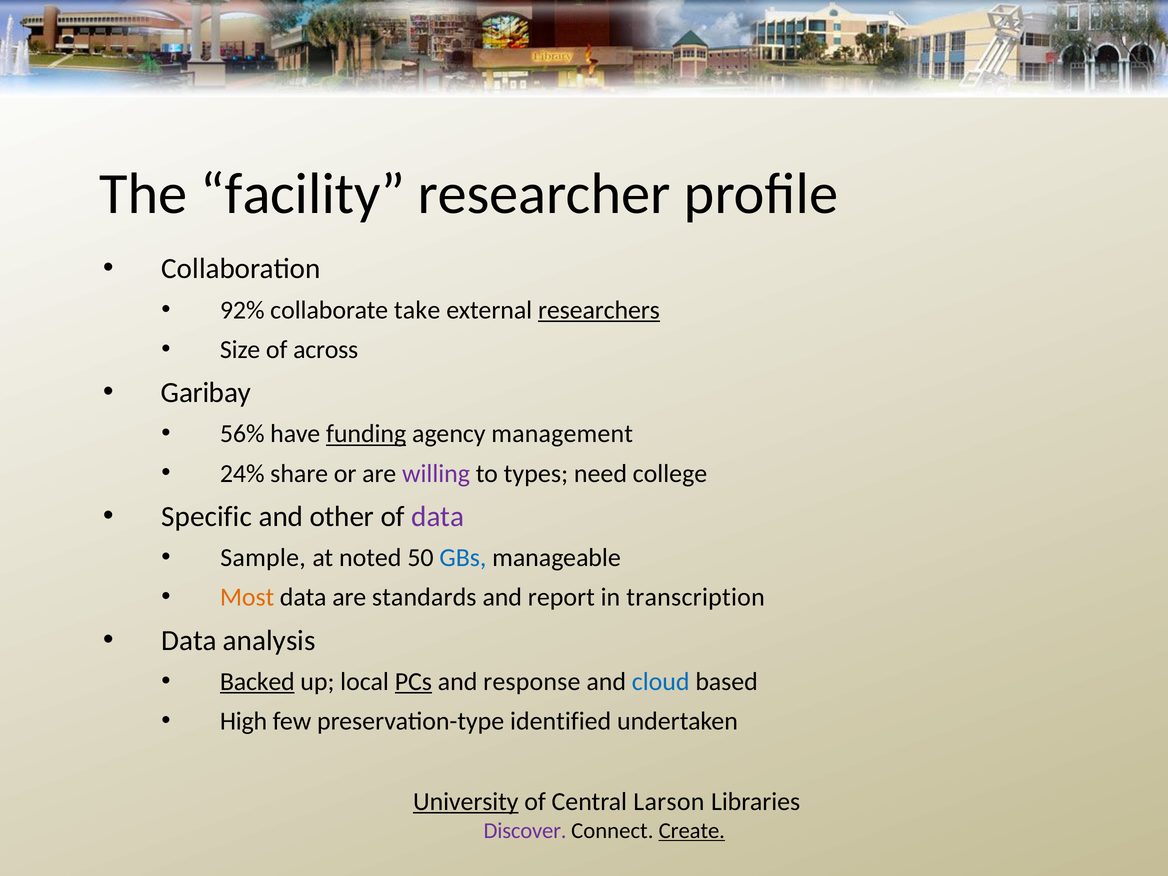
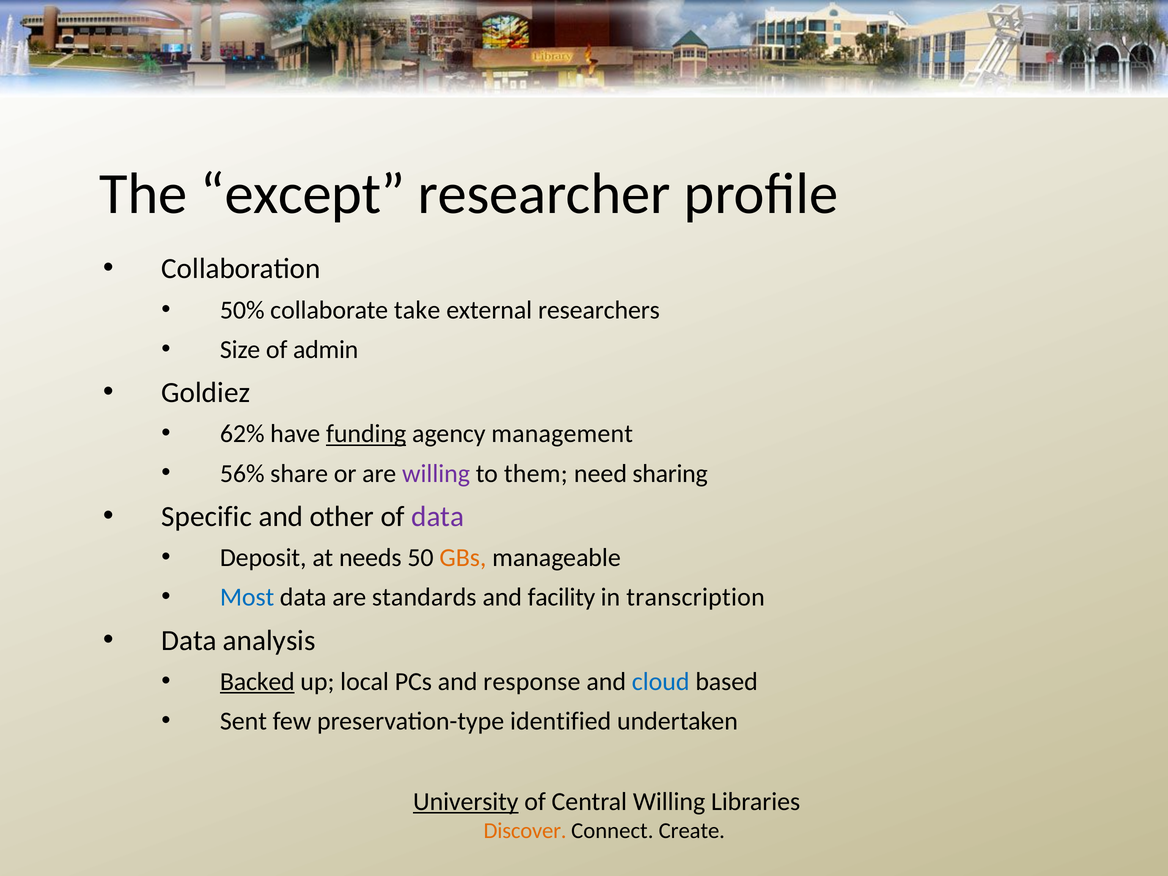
facility: facility -> except
92%: 92% -> 50%
researchers underline: present -> none
across: across -> admin
Garibay: Garibay -> Goldiez
56%: 56% -> 62%
24%: 24% -> 56%
types: types -> them
college: college -> sharing
Sample: Sample -> Deposit
noted: noted -> needs
GBs colour: blue -> orange
Most colour: orange -> blue
report: report -> facility
PCs underline: present -> none
High: High -> Sent
Central Larson: Larson -> Willing
Discover colour: purple -> orange
Create underline: present -> none
